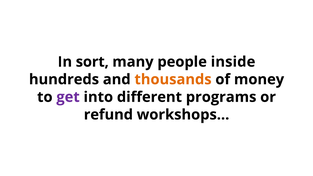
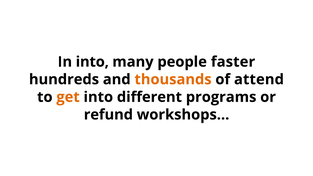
In sort: sort -> into
inside: inside -> faster
money: money -> attend
get colour: purple -> orange
